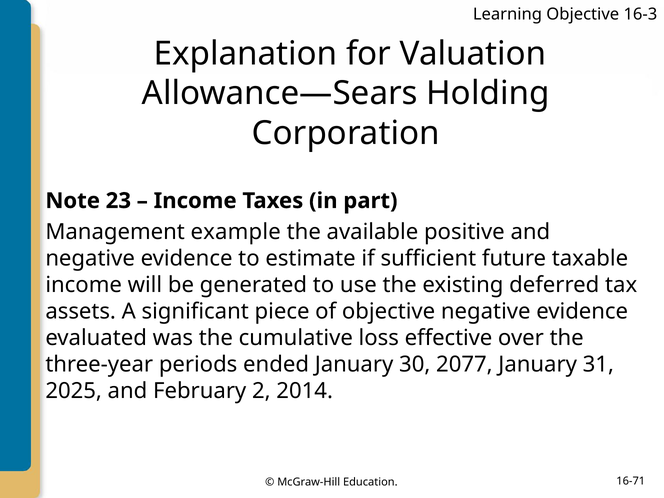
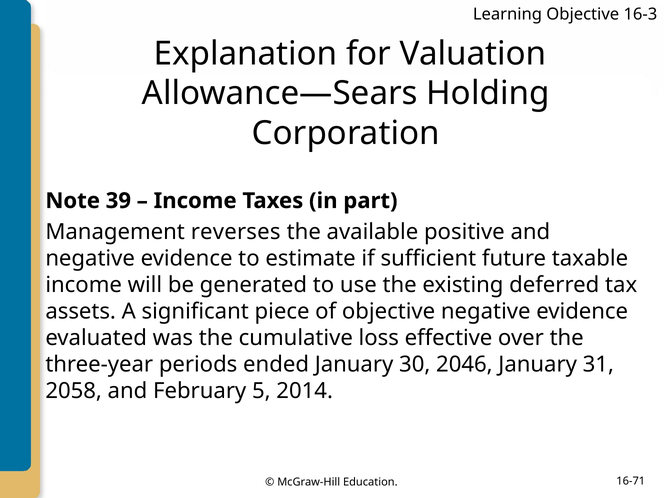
23: 23 -> 39
example: example -> reverses
2077: 2077 -> 2046
2025: 2025 -> 2058
2: 2 -> 5
